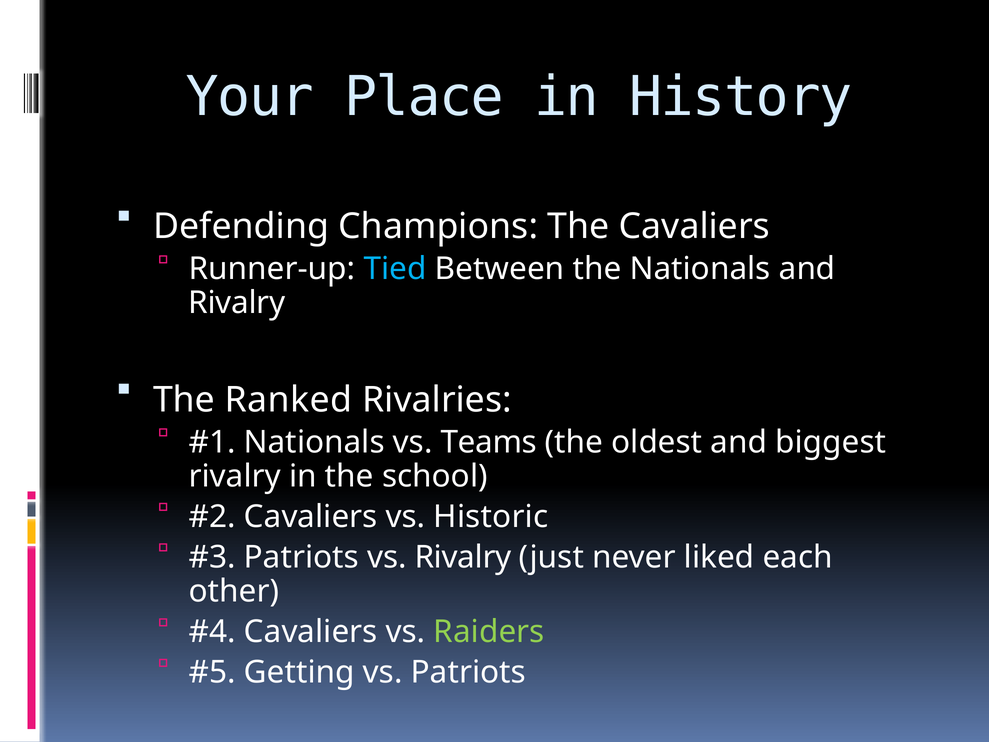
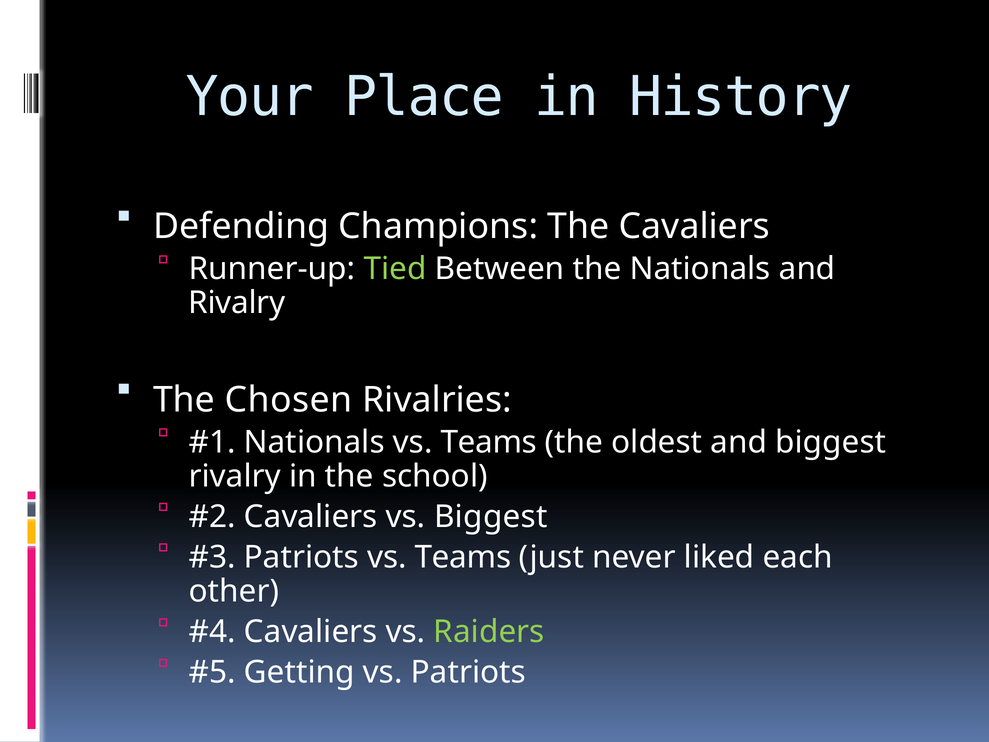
Tied colour: light blue -> light green
Ranked: Ranked -> Chosen
vs Historic: Historic -> Biggest
Patriots vs Rivalry: Rivalry -> Teams
